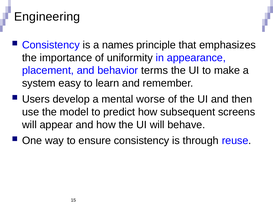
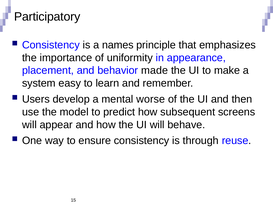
Engineering: Engineering -> Participatory
terms: terms -> made
